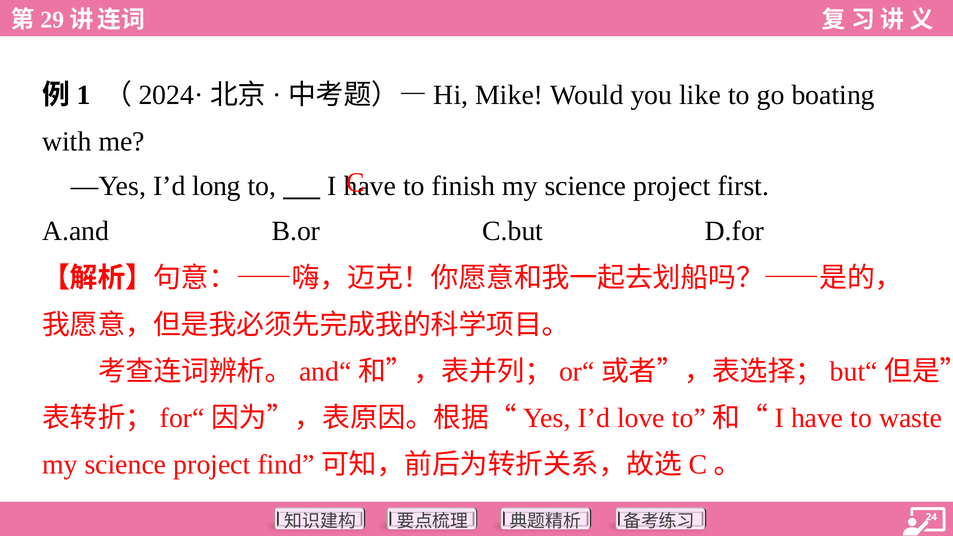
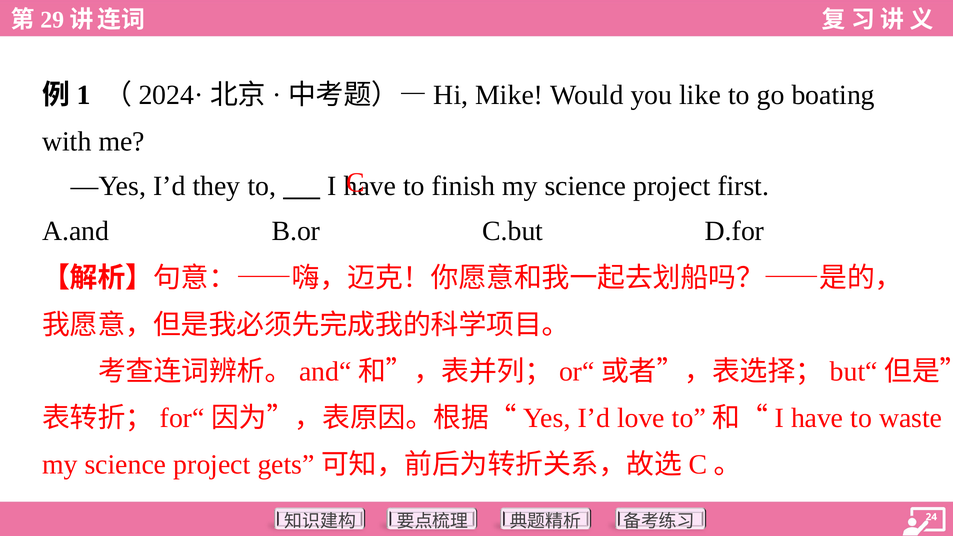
long: long -> they
find: find -> gets
